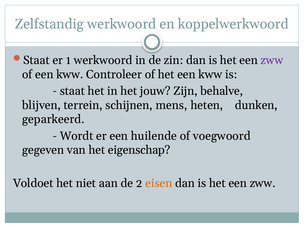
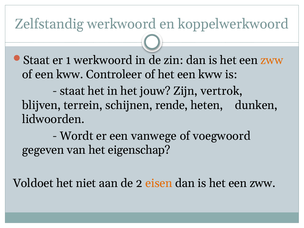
zww at (272, 60) colour: purple -> orange
behalve: behalve -> vertrok
mens: mens -> rende
geparkeerd: geparkeerd -> lidwoorden
huilende: huilende -> vanwege
